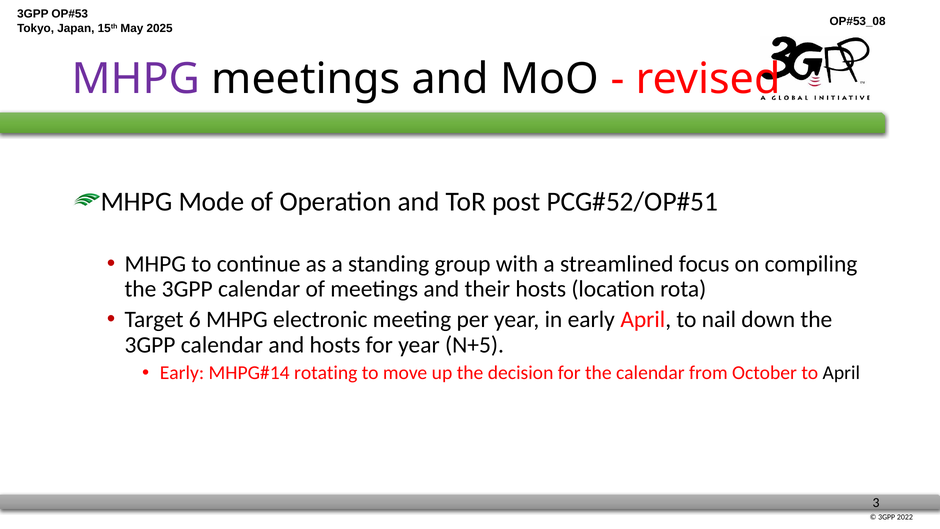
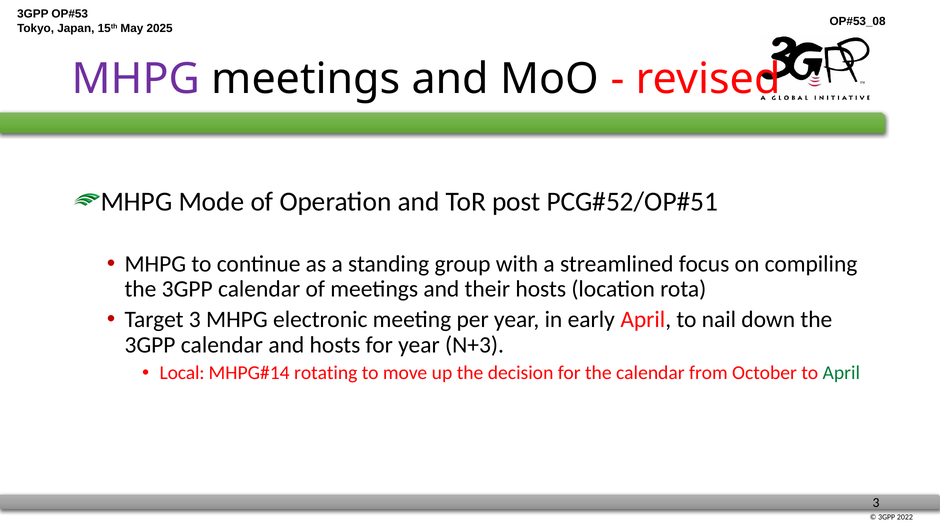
Target 6: 6 -> 3
N+5: N+5 -> N+3
Early at (182, 373): Early -> Local
April at (841, 373) colour: black -> green
